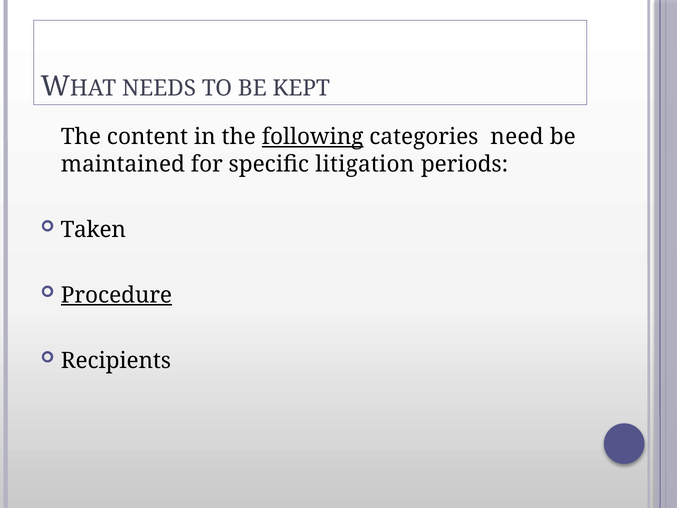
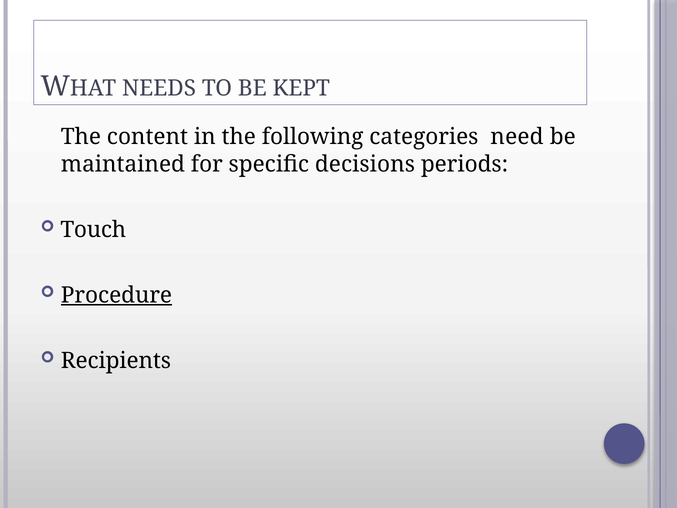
following underline: present -> none
litigation: litigation -> decisions
Taken: Taken -> Touch
